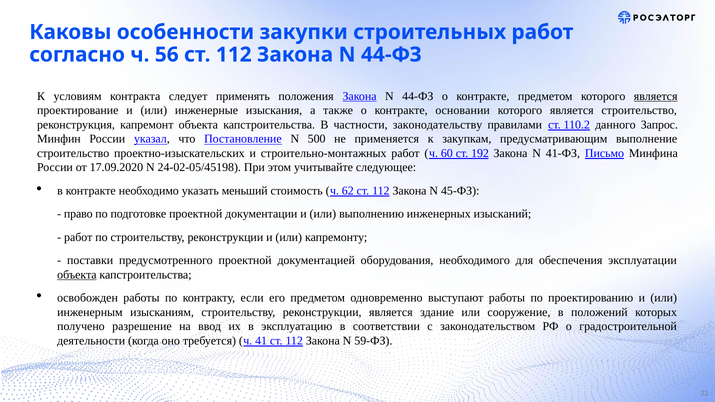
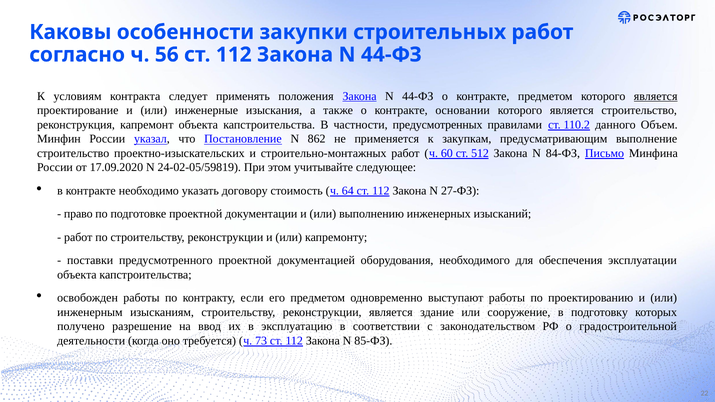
законодательству: законодательству -> предусмотренных
Запрос: Запрос -> Объем
500: 500 -> 862
192: 192 -> 512
41-ФЗ: 41-ФЗ -> 84-ФЗ
24-02-05/45198: 24-02-05/45198 -> 24-02-05/59819
меньший: меньший -> договору
62: 62 -> 64
45-ФЗ: 45-ФЗ -> 27-ФЗ
объекта at (77, 275) underline: present -> none
положений: положений -> подготовку
41: 41 -> 73
59-ФЗ: 59-ФЗ -> 85-ФЗ
